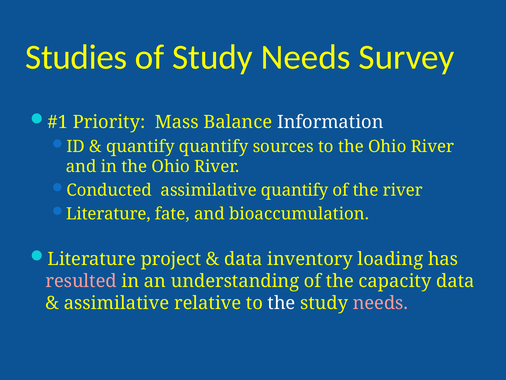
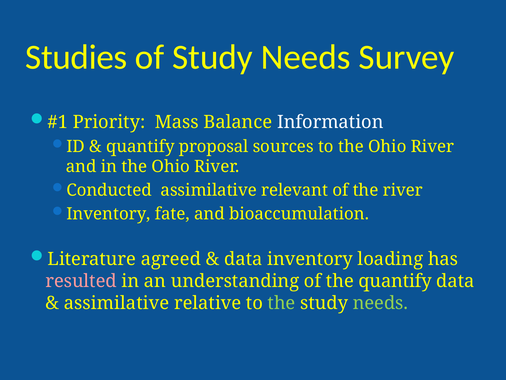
quantify quantify: quantify -> proposal
assimilative quantify: quantify -> relevant
Literature at (108, 214): Literature -> Inventory
project: project -> agreed
the capacity: capacity -> quantify
the at (282, 303) colour: white -> light green
needs at (380, 303) colour: pink -> light green
